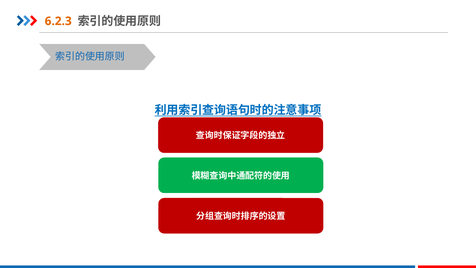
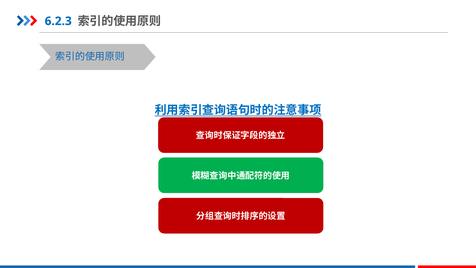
6.2.3 colour: orange -> blue
